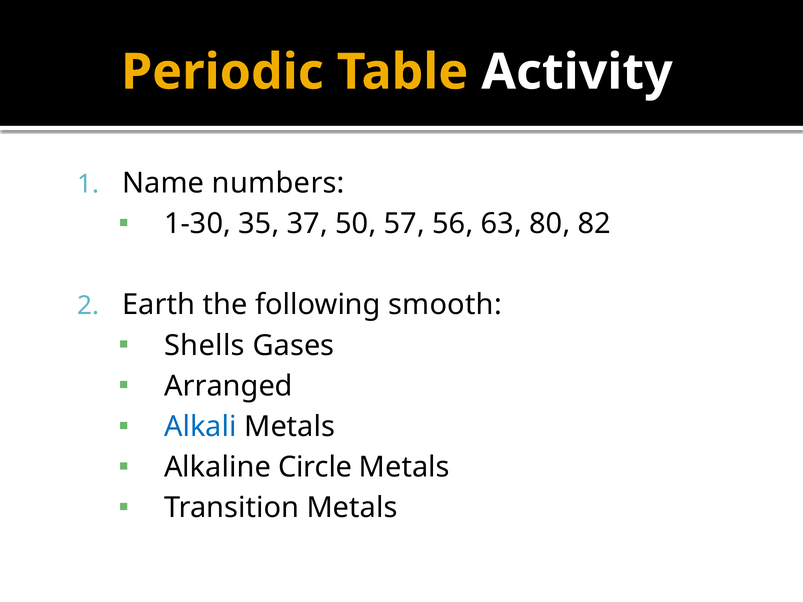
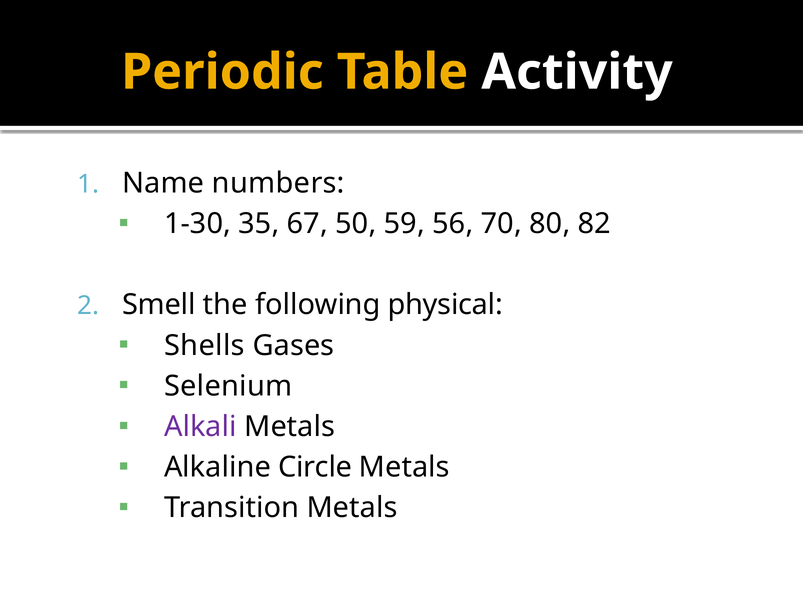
37: 37 -> 67
57: 57 -> 59
63: 63 -> 70
Earth: Earth -> Smell
smooth: smooth -> physical
Arranged: Arranged -> Selenium
Alkali colour: blue -> purple
